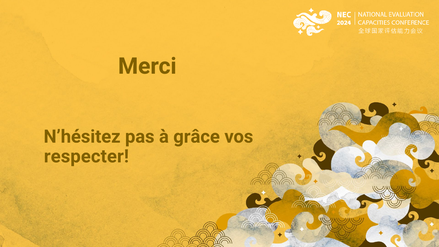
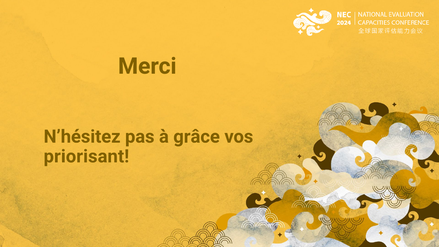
respecter: respecter -> priorisant
